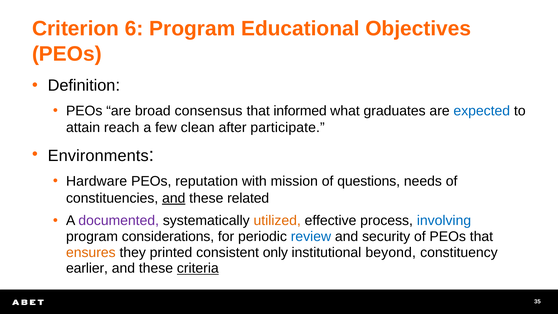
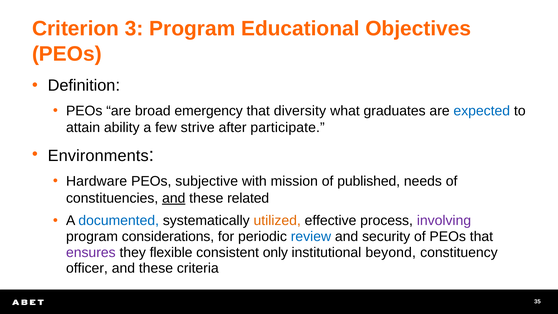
6: 6 -> 3
consensus: consensus -> emergency
informed: informed -> diversity
reach: reach -> ability
clean: clean -> strive
reputation: reputation -> subjective
questions: questions -> published
documented colour: purple -> blue
involving colour: blue -> purple
ensures colour: orange -> purple
printed: printed -> flexible
earlier: earlier -> officer
criteria underline: present -> none
